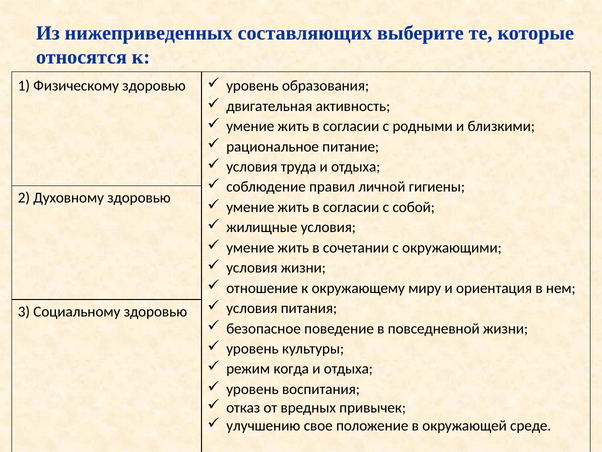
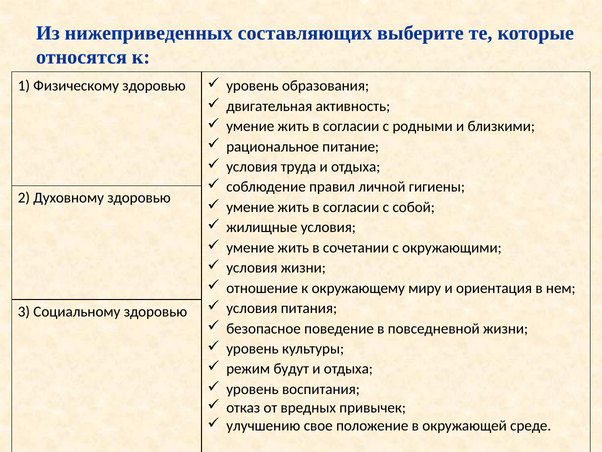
когда: когда -> будут
